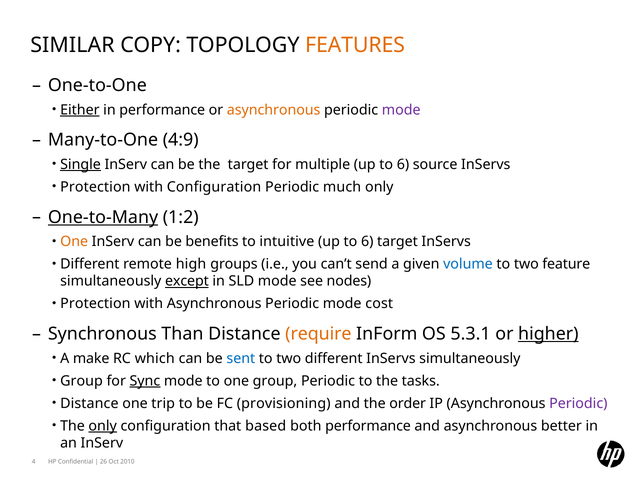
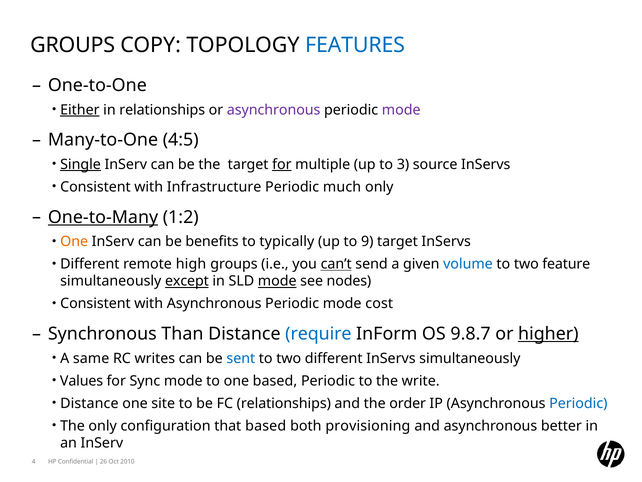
SIMILAR at (72, 45): SIMILAR -> GROUPS
FEATURES colour: orange -> blue
in performance: performance -> relationships
asynchronous at (274, 110) colour: orange -> purple
4:9: 4:9 -> 4:5
for at (282, 164) underline: none -> present
multiple up to 6: 6 -> 3
Protection at (95, 187): Protection -> Consistent
with Configuration: Configuration -> Infrastructure
intuitive: intuitive -> typically
6 at (367, 241): 6 -> 9
can’t underline: none -> present
mode at (277, 281) underline: none -> present
Protection at (95, 303): Protection -> Consistent
require colour: orange -> blue
5.3.1: 5.3.1 -> 9.8.7
make: make -> same
which: which -> writes
Group at (81, 380): Group -> Values
Sync underline: present -> none
one group: group -> based
tasks: tasks -> write
trip: trip -> site
FC provisioning: provisioning -> relationships
Periodic at (578, 403) colour: purple -> blue
only at (103, 425) underline: present -> none
both performance: performance -> provisioning
